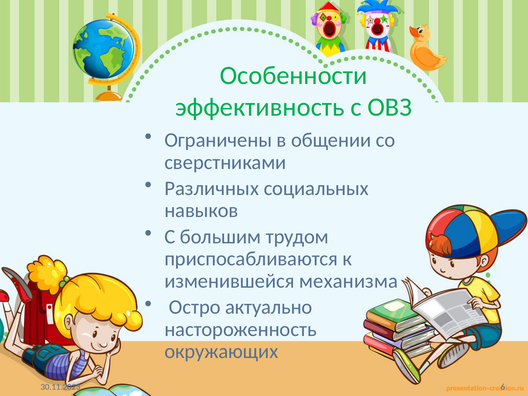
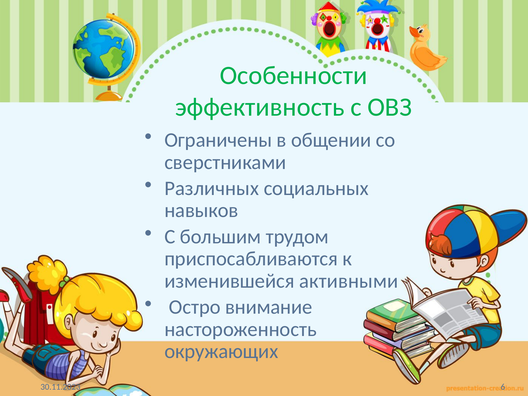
механизма: механизма -> активными
актуально: актуально -> внимание
